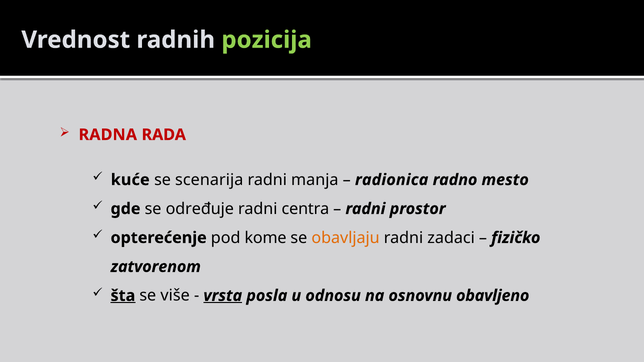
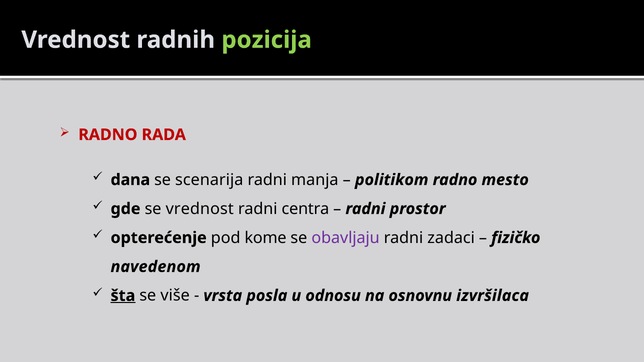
RADNA at (108, 135): RADNA -> RADNO
kuće: kuće -> dana
radionica: radionica -> politikom
se određuje: određuje -> vrednost
obavljaju colour: orange -> purple
zatvorenom: zatvorenom -> navedenom
vrsta underline: present -> none
obavljeno: obavljeno -> izvršilaca
